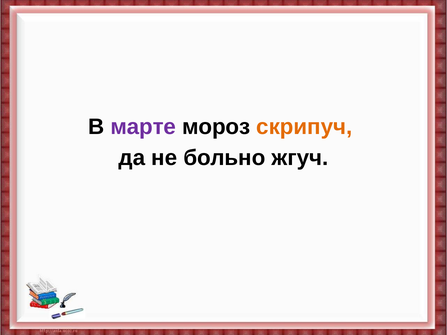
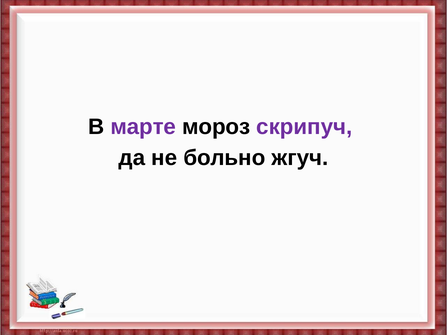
скрипуч colour: orange -> purple
